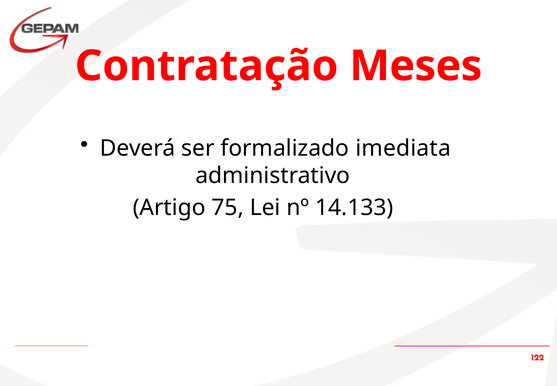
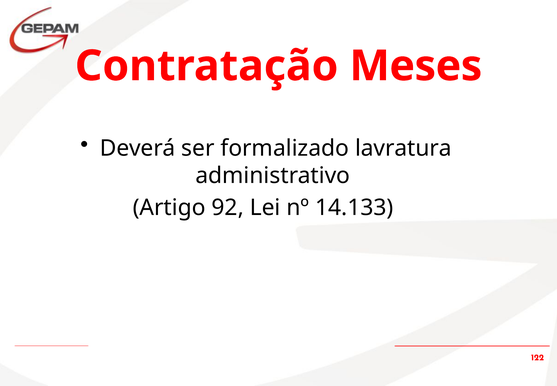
imediata: imediata -> lavratura
75: 75 -> 92
